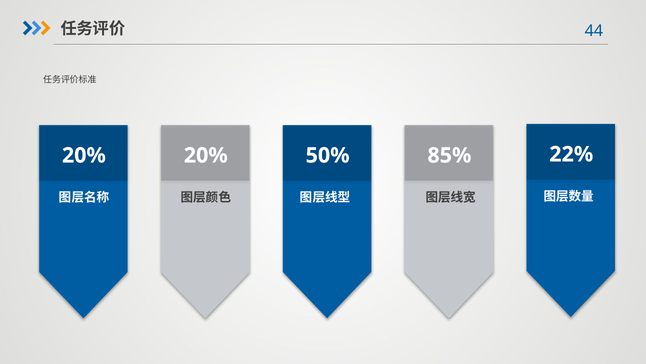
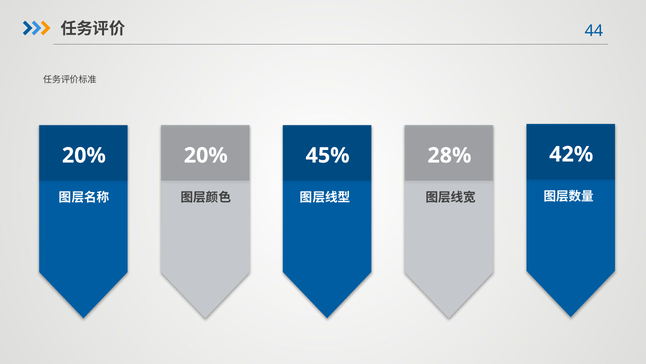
22%: 22% -> 42%
50%: 50% -> 45%
85%: 85% -> 28%
